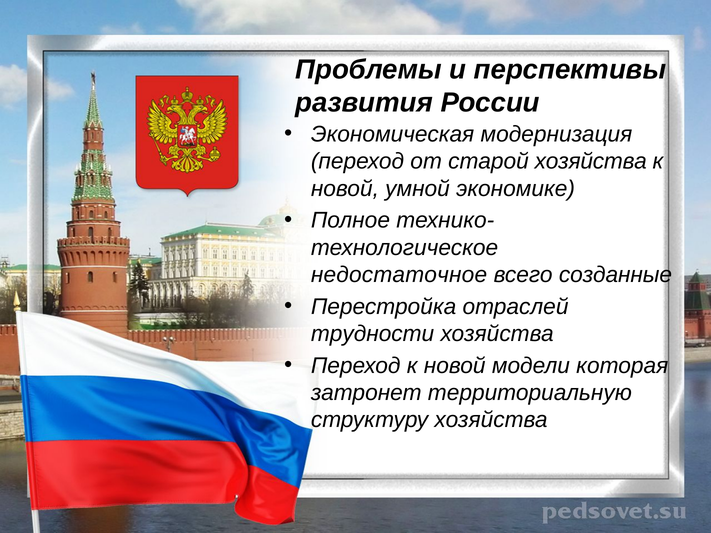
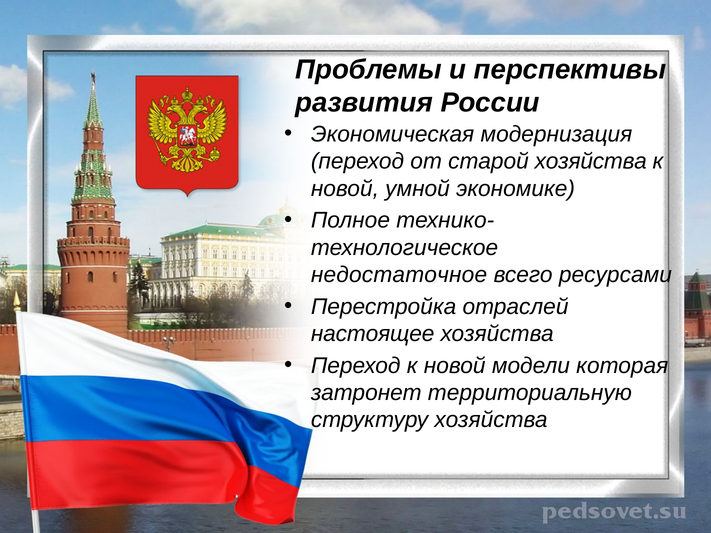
созданные: созданные -> ресурсами
трудности: трудности -> настоящее
